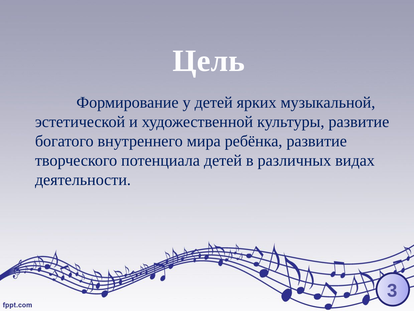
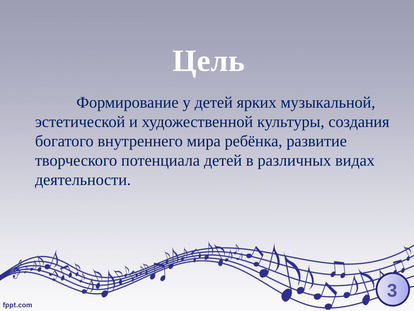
культуры развитие: развитие -> создания
